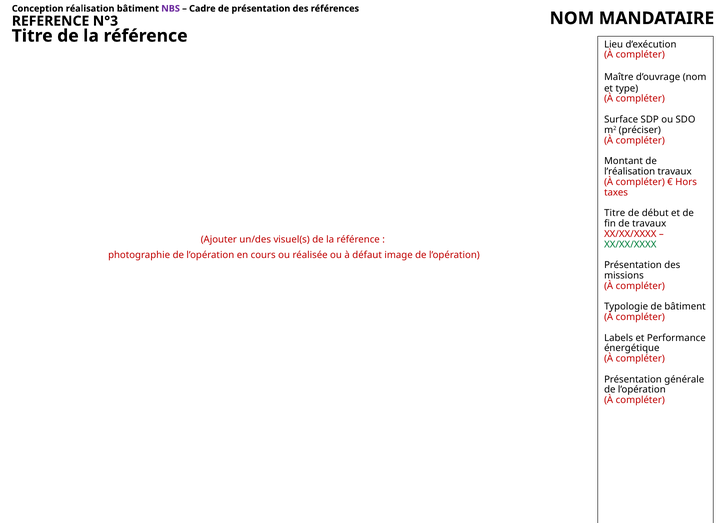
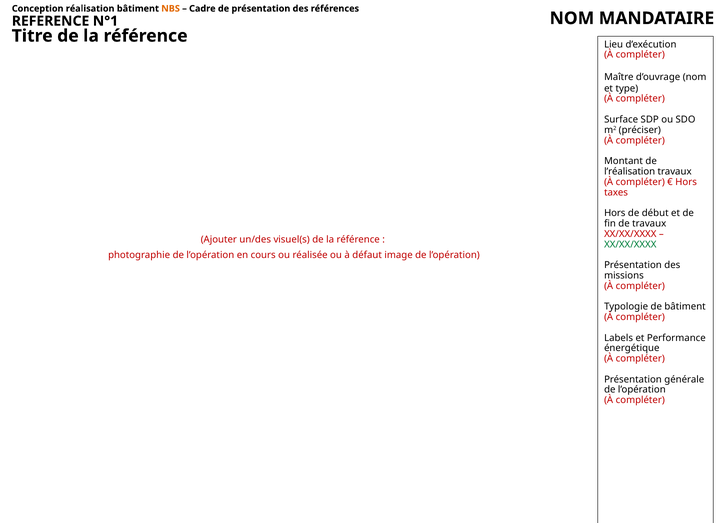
NBS colour: purple -> orange
N°3: N°3 -> N°1
Titre at (615, 213): Titre -> Hors
